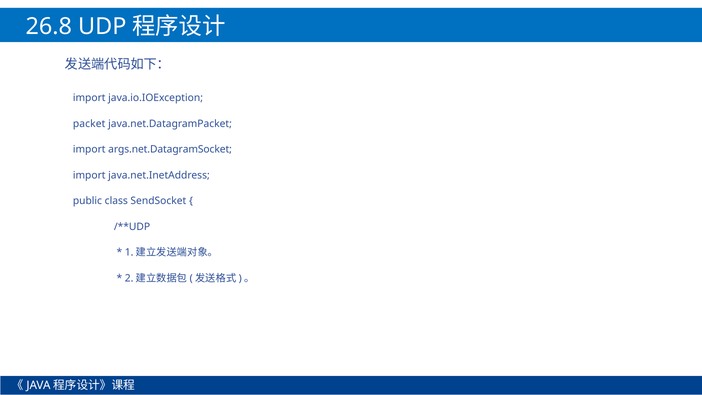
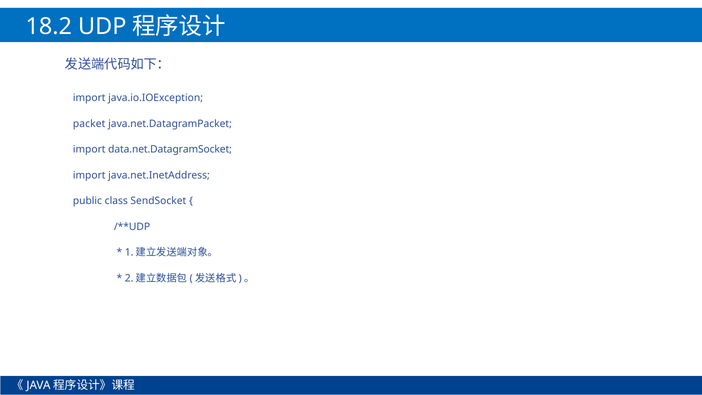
26.8: 26.8 -> 18.2
args.net.DatagramSocket: args.net.DatagramSocket -> data.net.DatagramSocket
